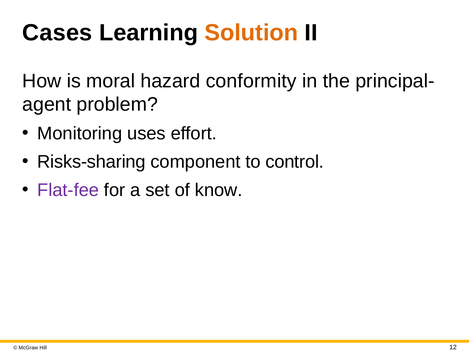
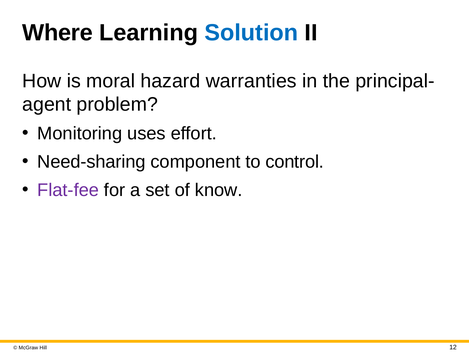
Cases: Cases -> Where
Solution colour: orange -> blue
conformity: conformity -> warranties
Risks-sharing: Risks-sharing -> Need-sharing
